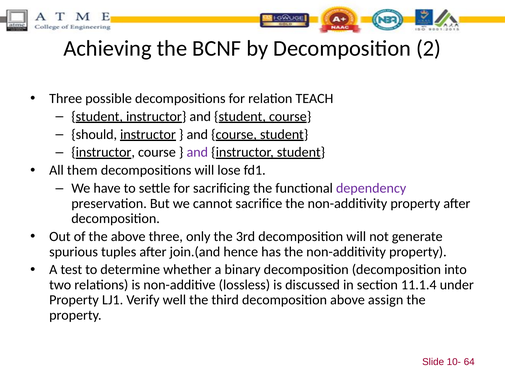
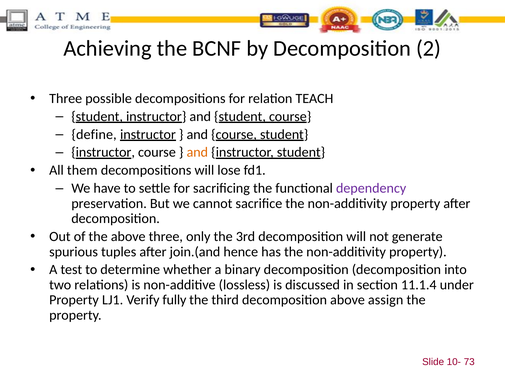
should: should -> define
and at (197, 152) colour: purple -> orange
well: well -> fully
64: 64 -> 73
